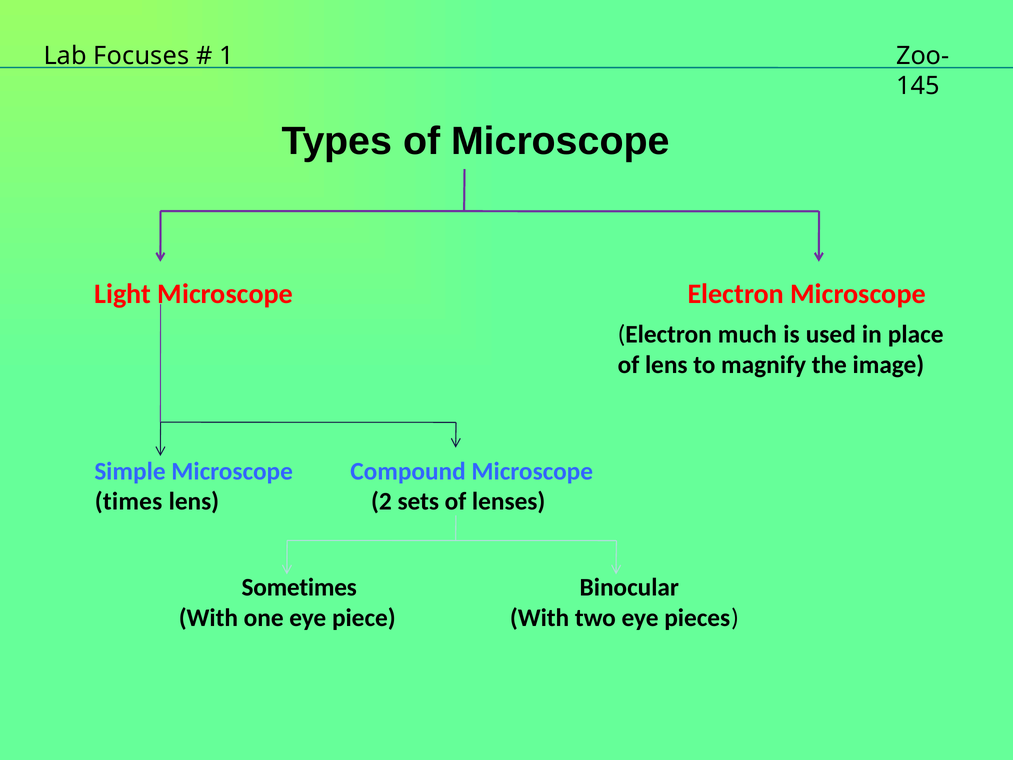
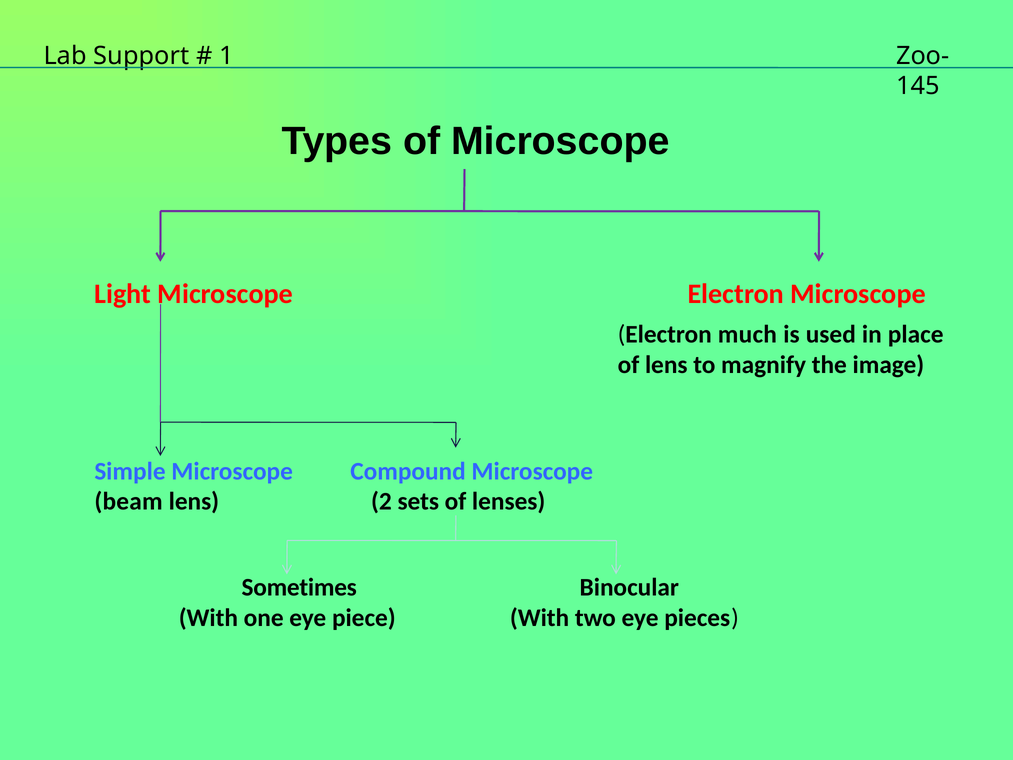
Focuses: Focuses -> Support
times: times -> beam
